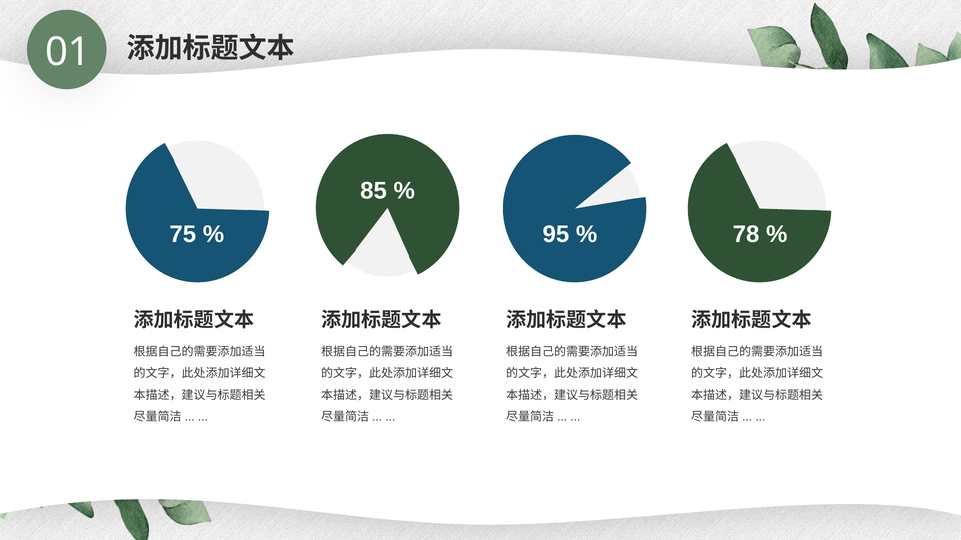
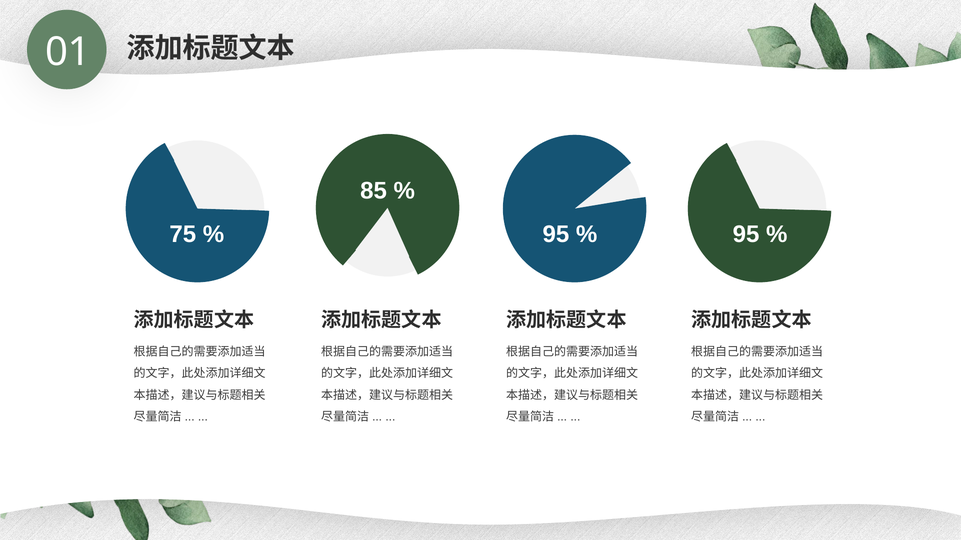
78 at (746, 234): 78 -> 95
